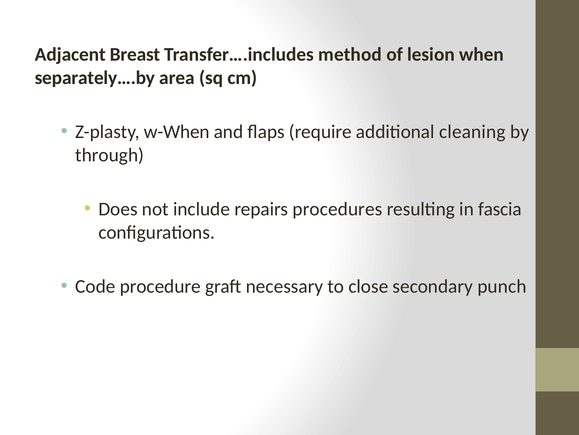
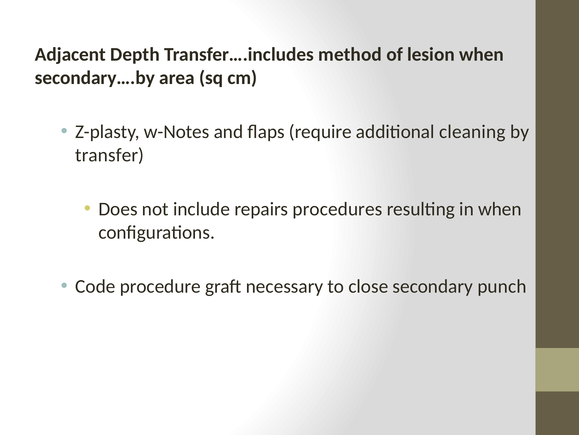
Breast: Breast -> Depth
separately….by: separately….by -> secondary….by
w-When: w-When -> w-Notes
through: through -> transfer
in fascia: fascia -> when
